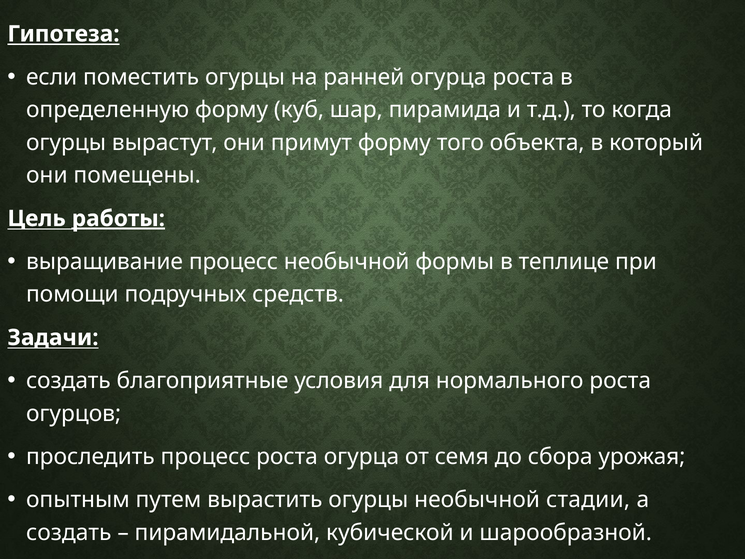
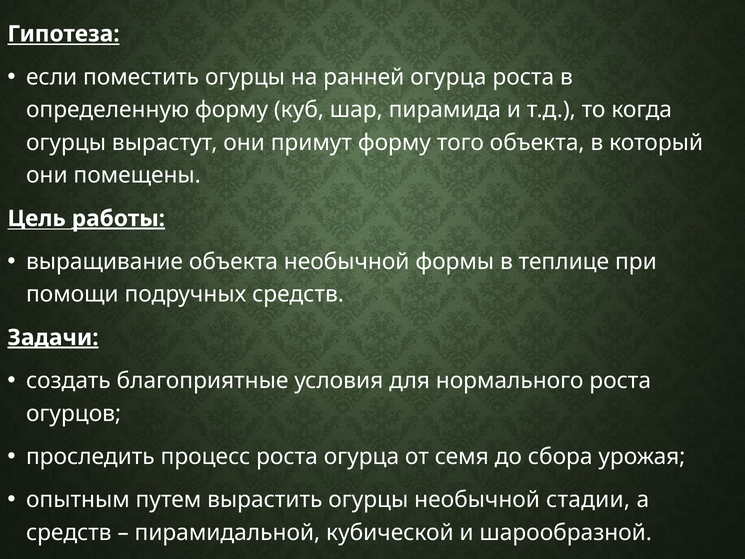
выращивание процесс: процесс -> объекта
Задачи underline: none -> present
создать at (69, 532): создать -> средств
